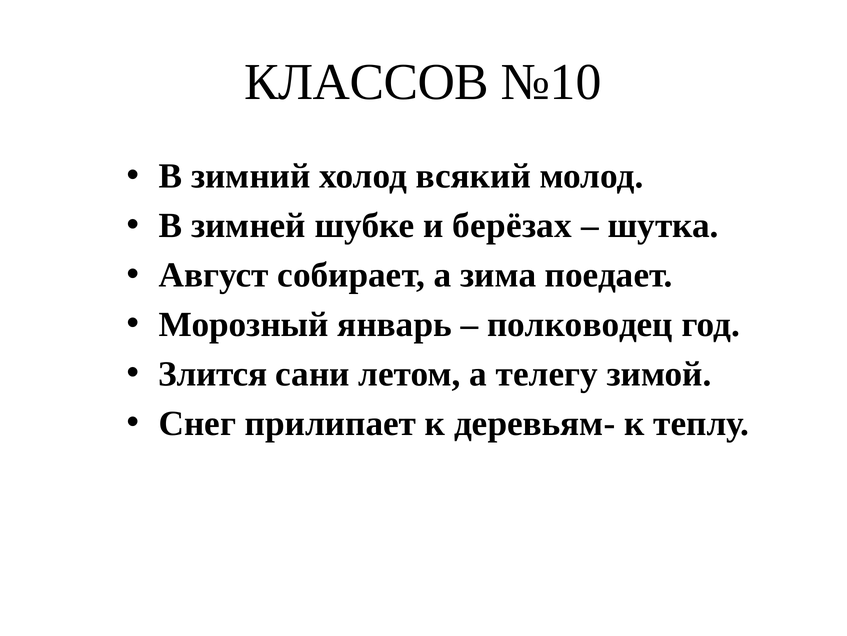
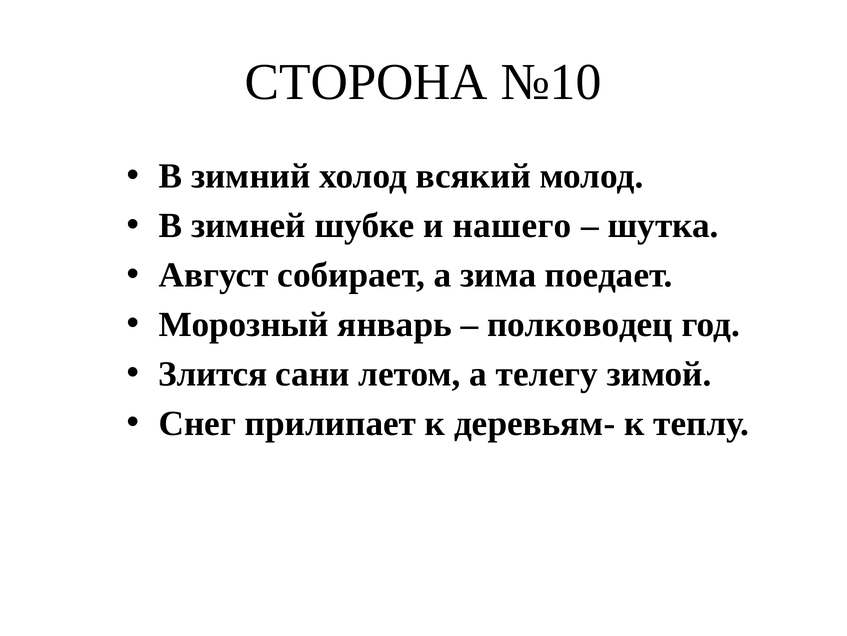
КЛАССОВ: КЛАССОВ -> СТОРОНА
берёзах: берёзах -> нашего
